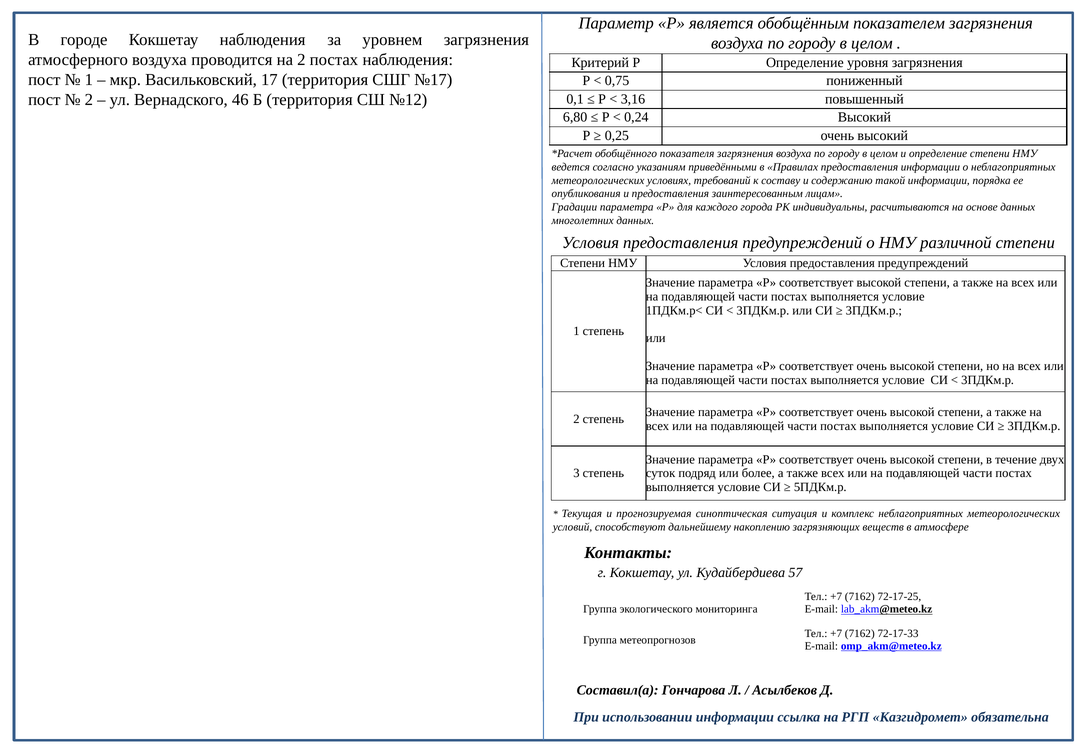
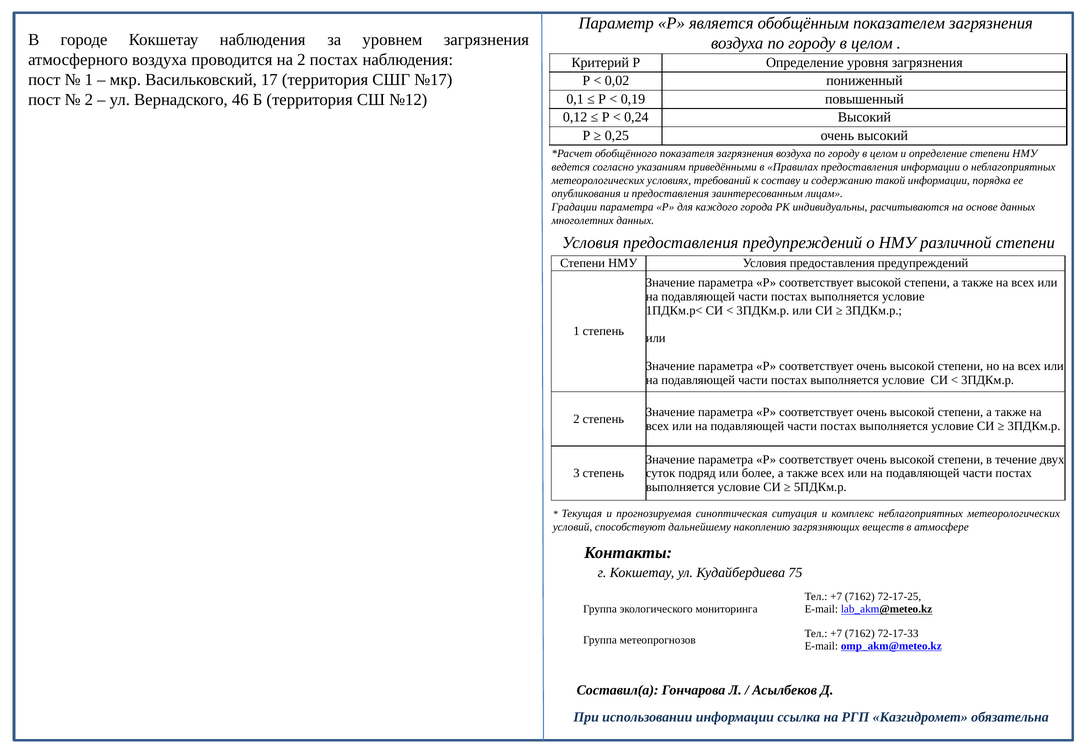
0,75: 0,75 -> 0,02
3,16: 3,16 -> 0,19
6,80: 6,80 -> 0,12
57: 57 -> 75
